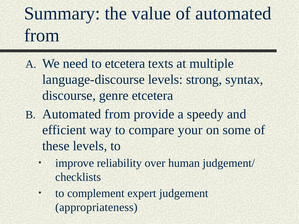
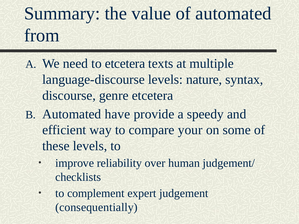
strong: strong -> nature
from at (118, 114): from -> have
appropriateness: appropriateness -> consequentially
